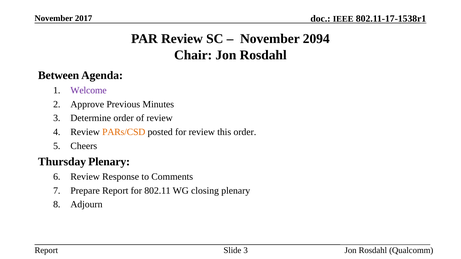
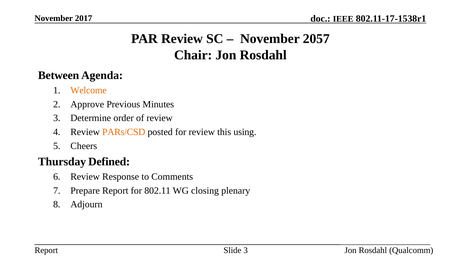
2094: 2094 -> 2057
Welcome colour: purple -> orange
this order: order -> using
Thursday Plenary: Plenary -> Defined
